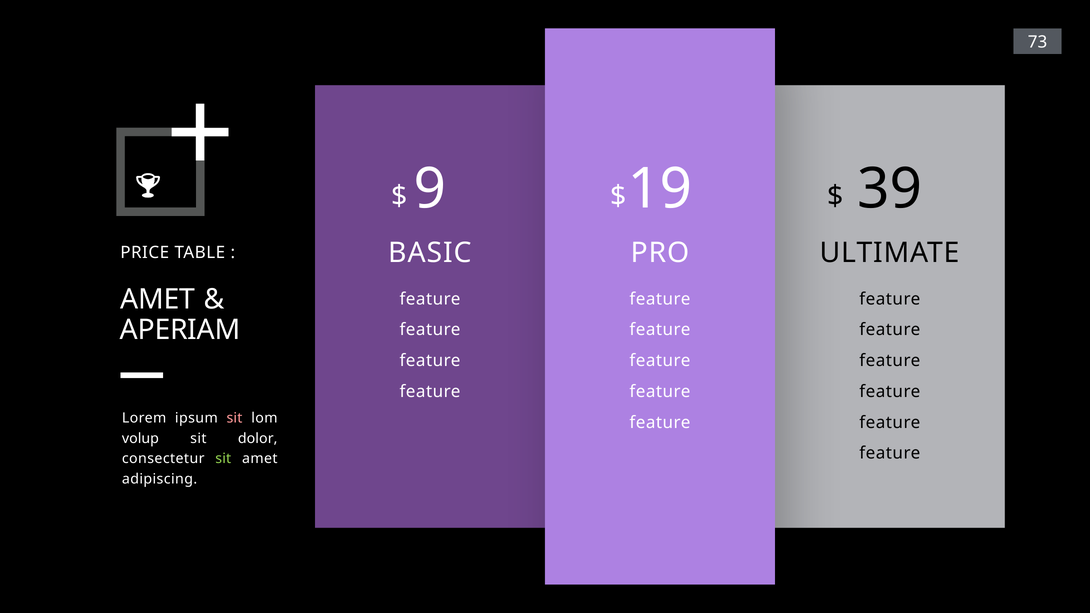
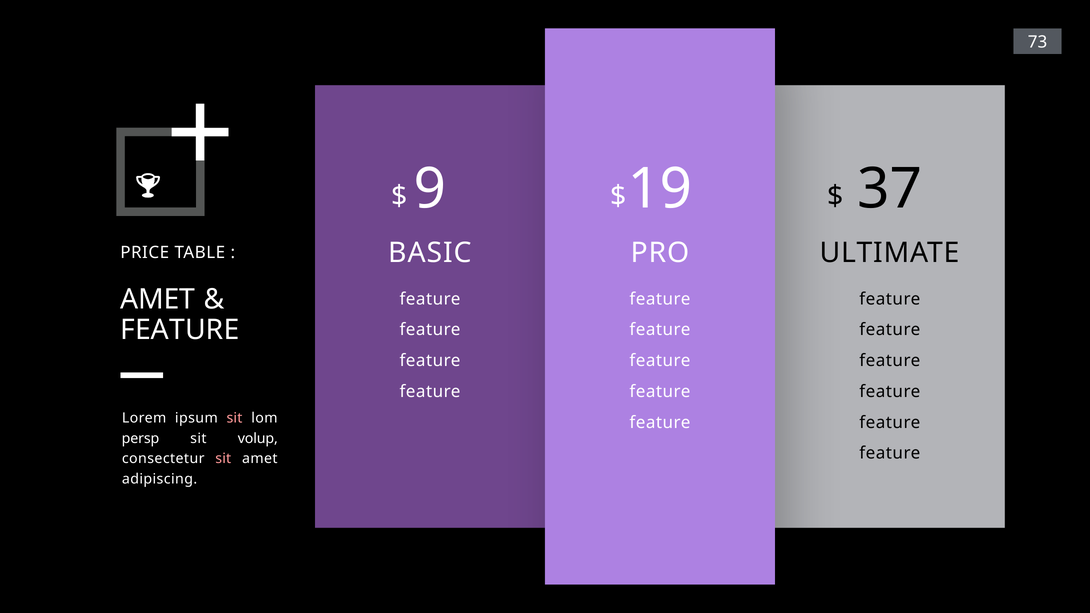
39: 39 -> 37
APERIAM at (180, 330): APERIAM -> FEATURE
volup: volup -> persp
dolor: dolor -> volup
sit at (223, 459) colour: light green -> pink
